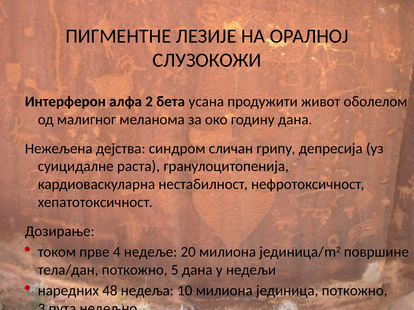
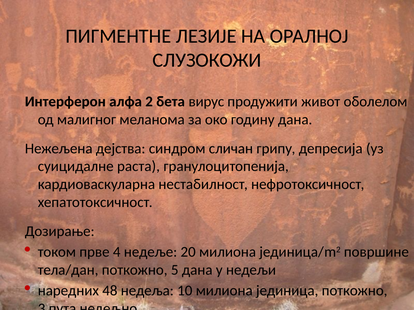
усана: усана -> вирус
